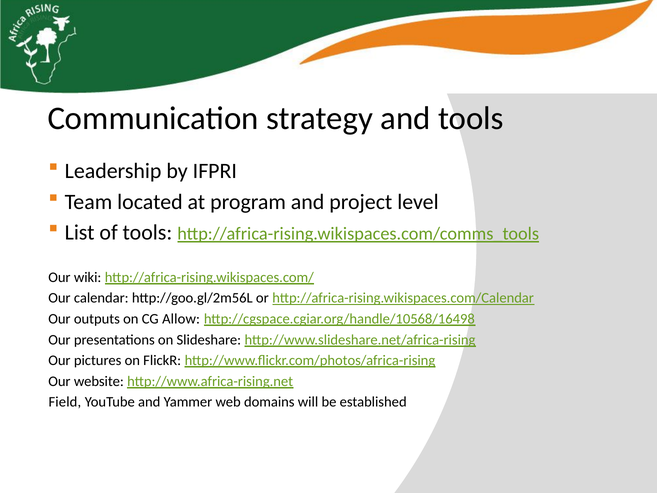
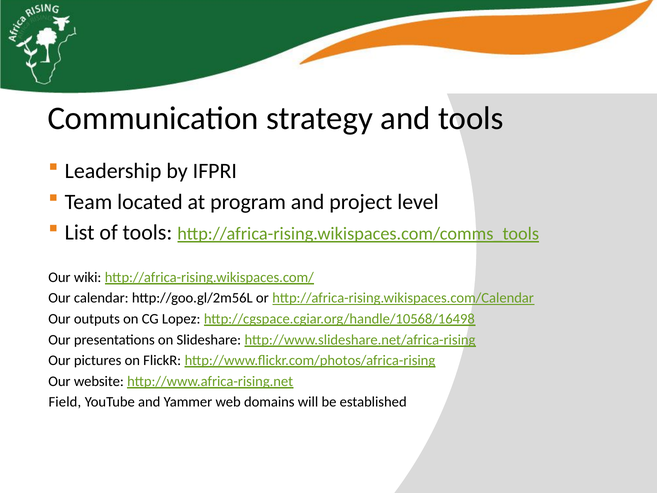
Allow: Allow -> Lopez
